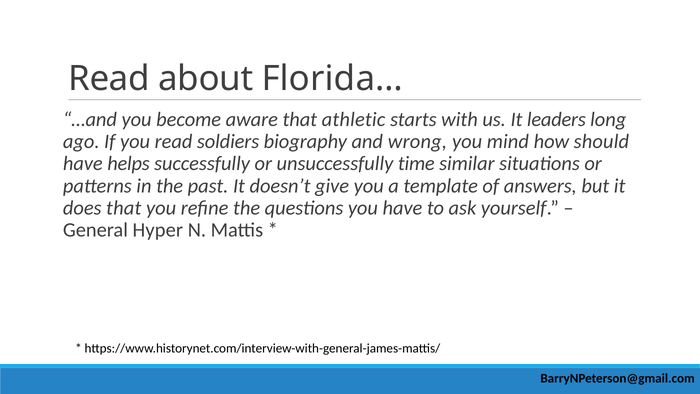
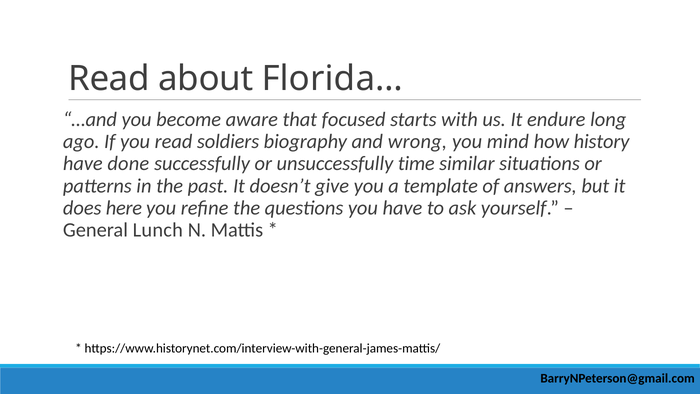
athletic: athletic -> focused
leaders: leaders -> endure
should: should -> history
helps: helps -> done
does that: that -> here
Hyper: Hyper -> Lunch
